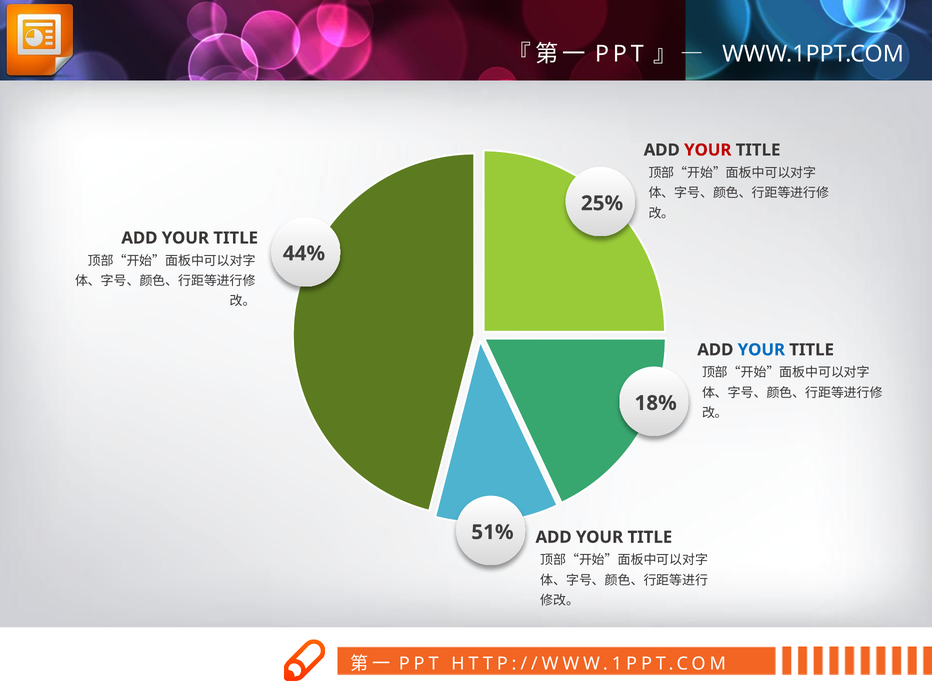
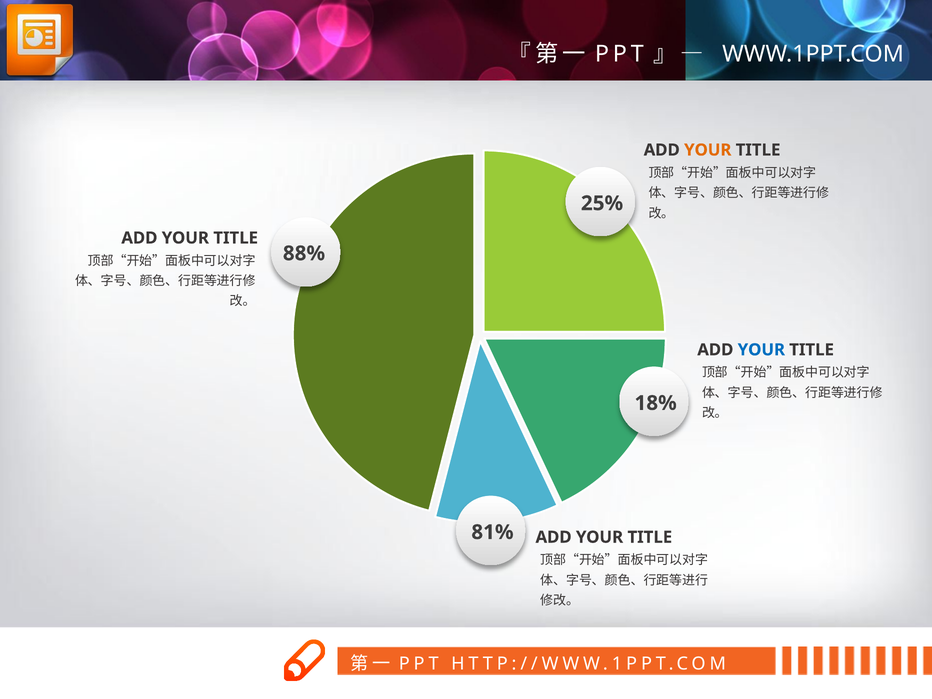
YOUR at (708, 150) colour: red -> orange
44%: 44% -> 88%
51%: 51% -> 81%
